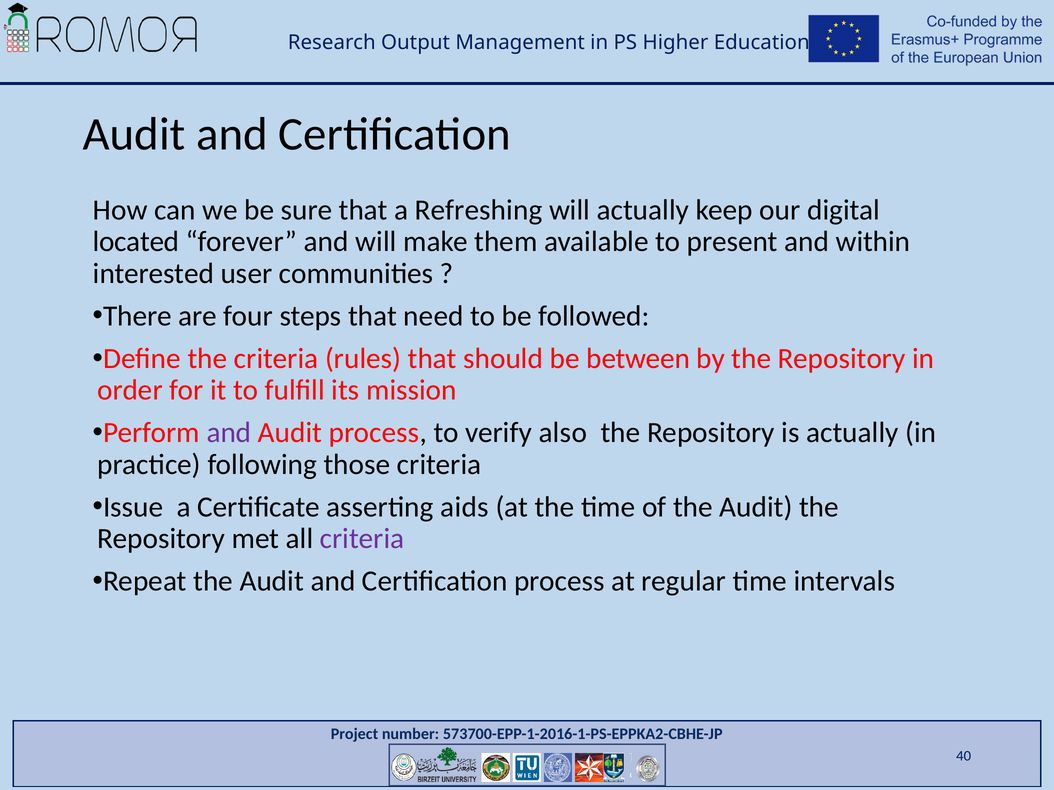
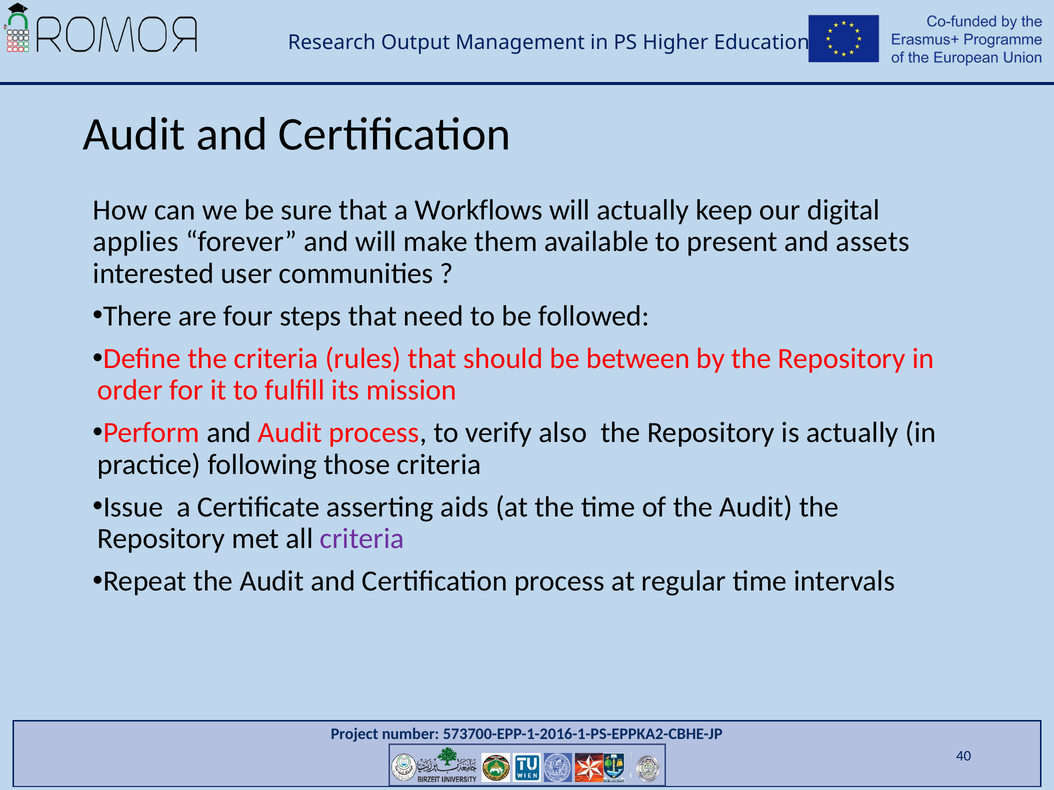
Refreshing: Refreshing -> Workflows
located: located -> applies
within: within -> assets
and at (229, 433) colour: purple -> black
